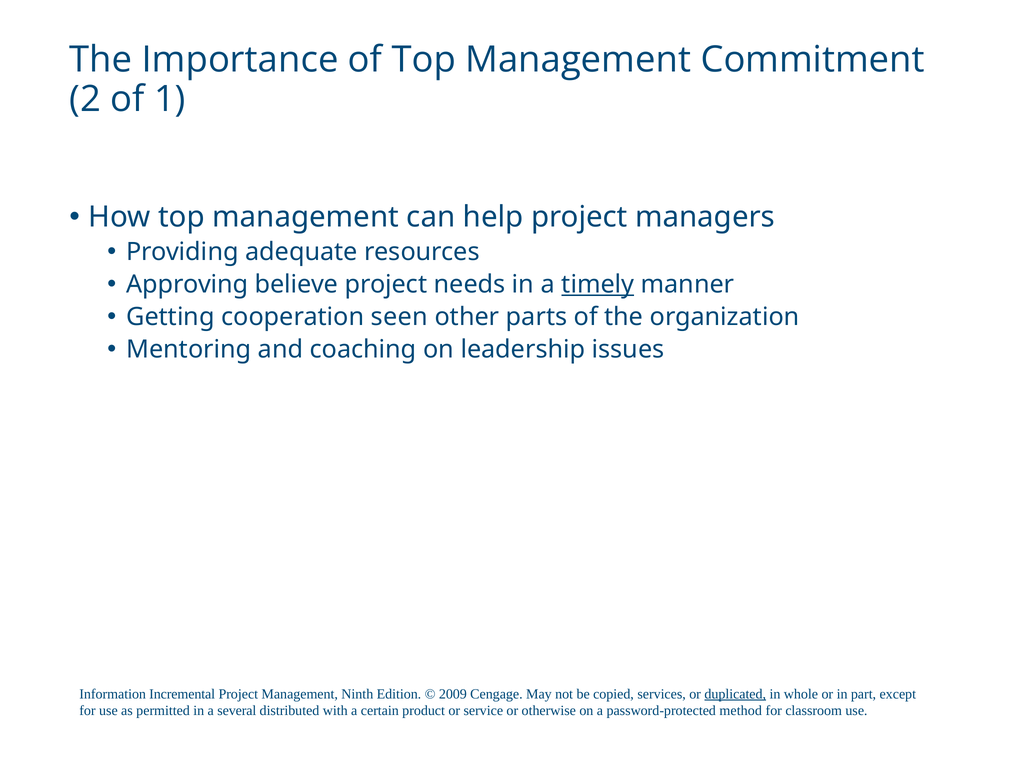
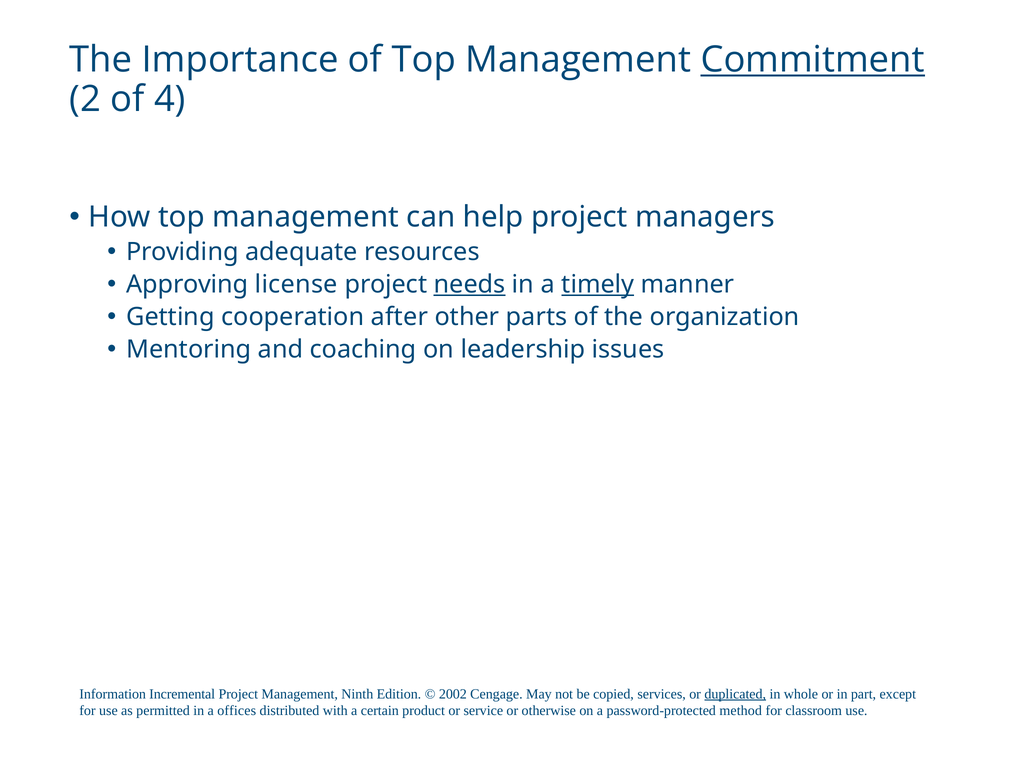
Commitment underline: none -> present
1: 1 -> 4
believe: believe -> license
needs underline: none -> present
seen: seen -> after
2009: 2009 -> 2002
several: several -> offices
